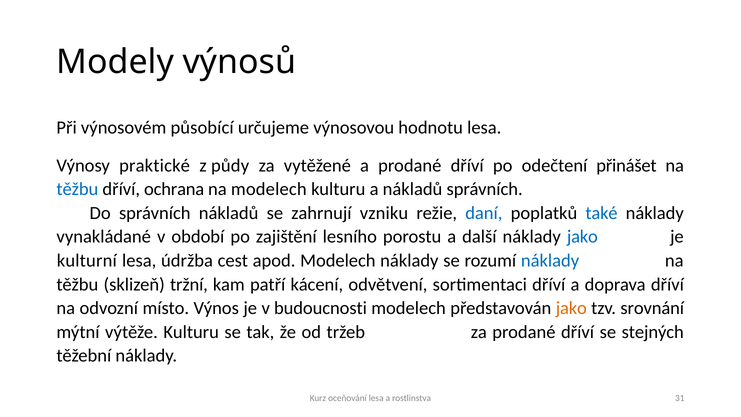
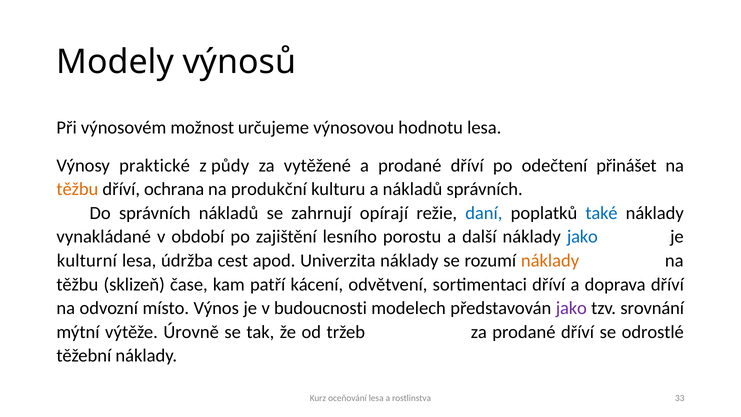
působící: působící -> možnost
těžbu at (77, 189) colour: blue -> orange
na modelech: modelech -> produkční
vzniku: vzniku -> opírají
apod Modelech: Modelech -> Univerzita
náklady at (550, 261) colour: blue -> orange
tržní: tržní -> čase
jako at (571, 308) colour: orange -> purple
výtěže Kulturu: Kulturu -> Úrovně
stejných: stejných -> odrostlé
31: 31 -> 33
